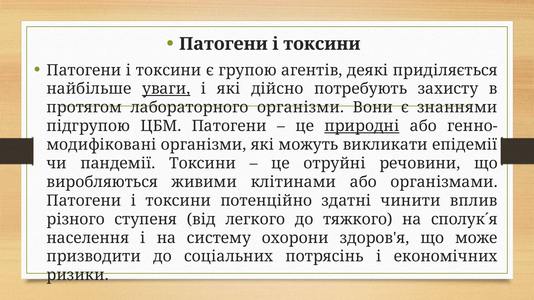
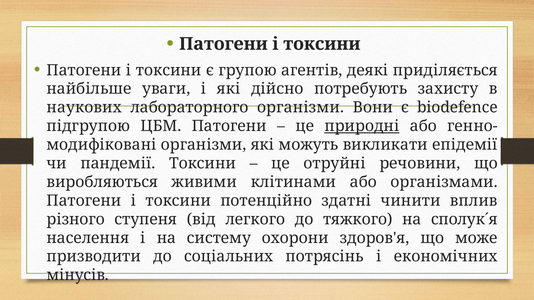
уваги underline: present -> none
протягом: протягом -> наукових
знаннями: знаннями -> biodefence
ризики: ризики -> мінусів
